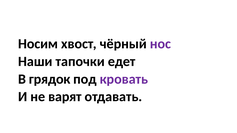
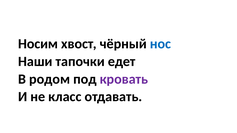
нос colour: purple -> blue
грядок: грядок -> родом
варят: варят -> класс
